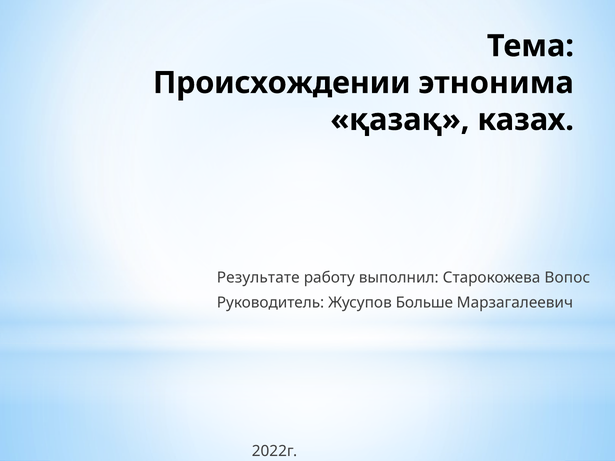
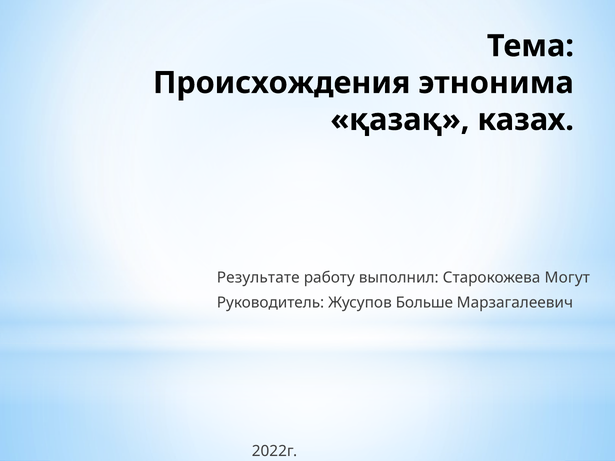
Происхождении: Происхождении -> Происхождения
Вопос: Вопос -> Могут
